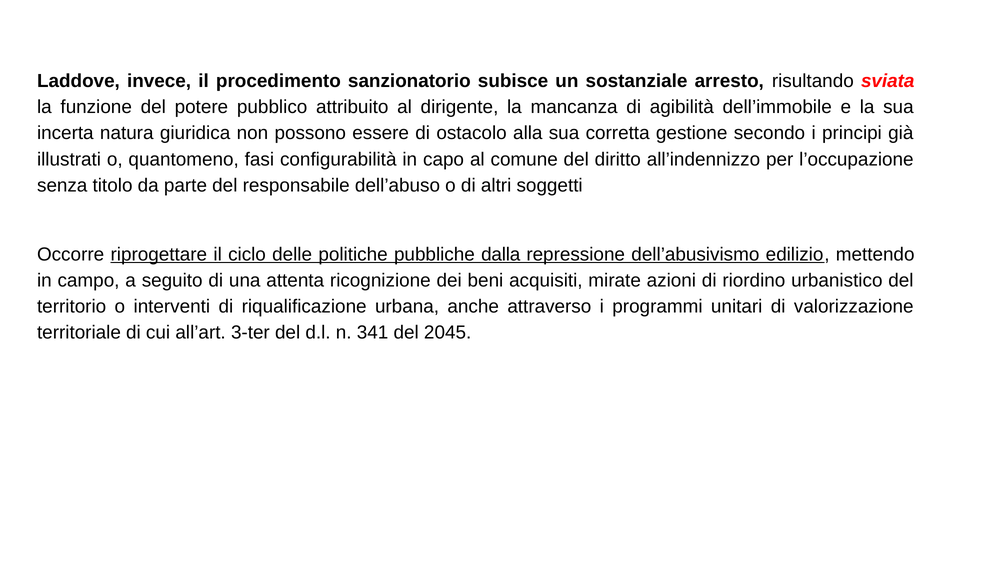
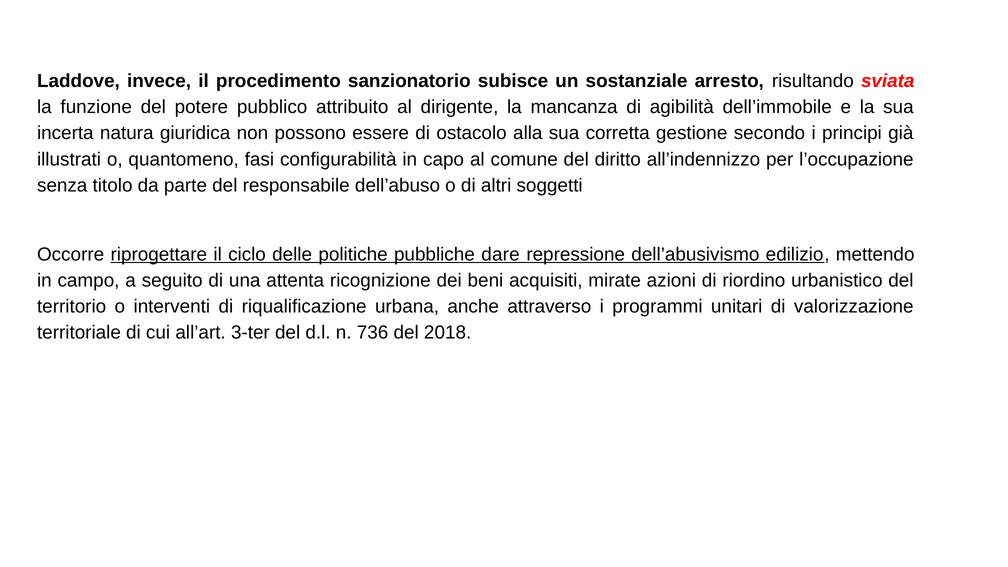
dalla: dalla -> dare
341: 341 -> 736
2045: 2045 -> 2018
